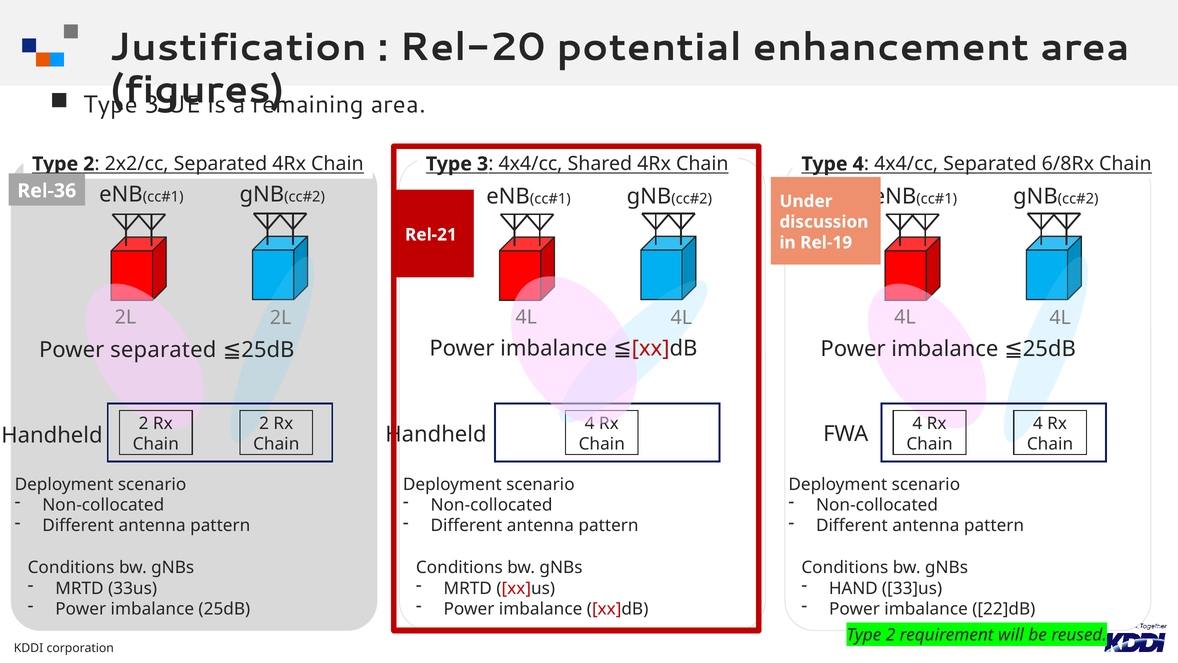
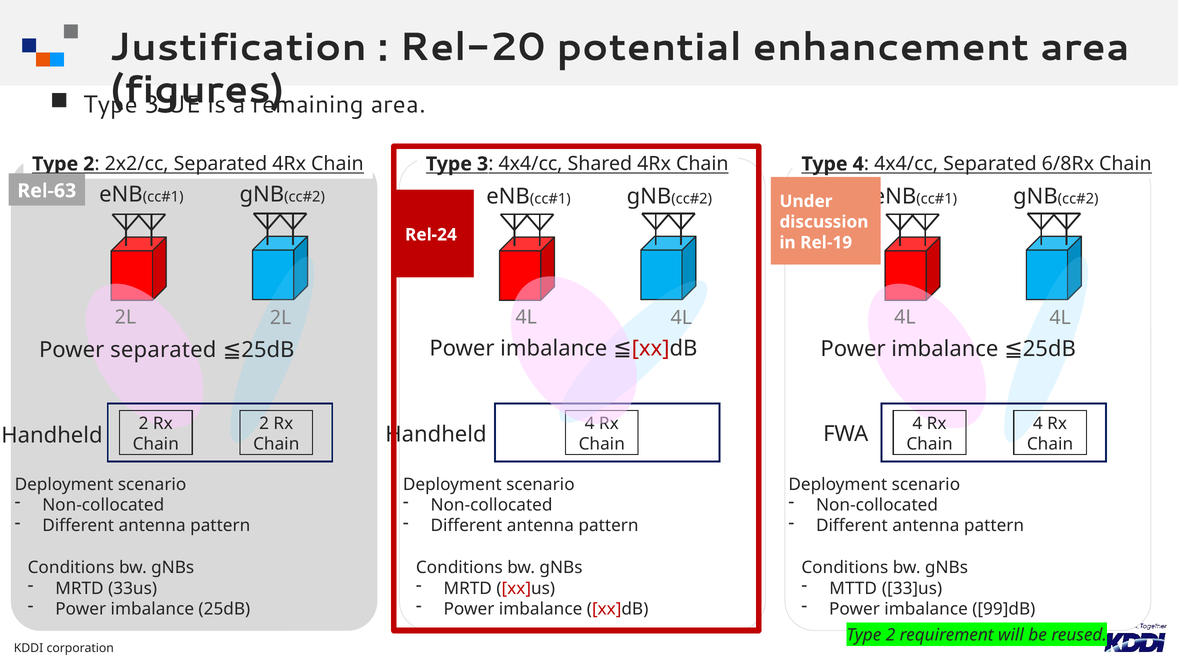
Rel-36: Rel-36 -> Rel-63
Rel-21: Rel-21 -> Rel-24
HAND: HAND -> MTTD
22]dB: 22]dB -> 99]dB
